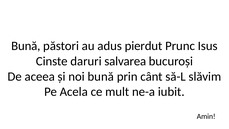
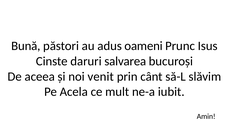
pierdut: pierdut -> oameni
noi bună: bună -> venit
